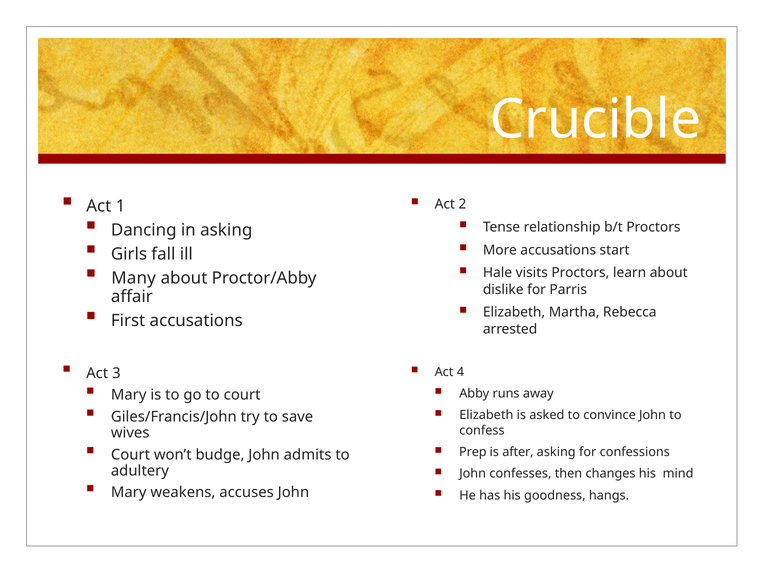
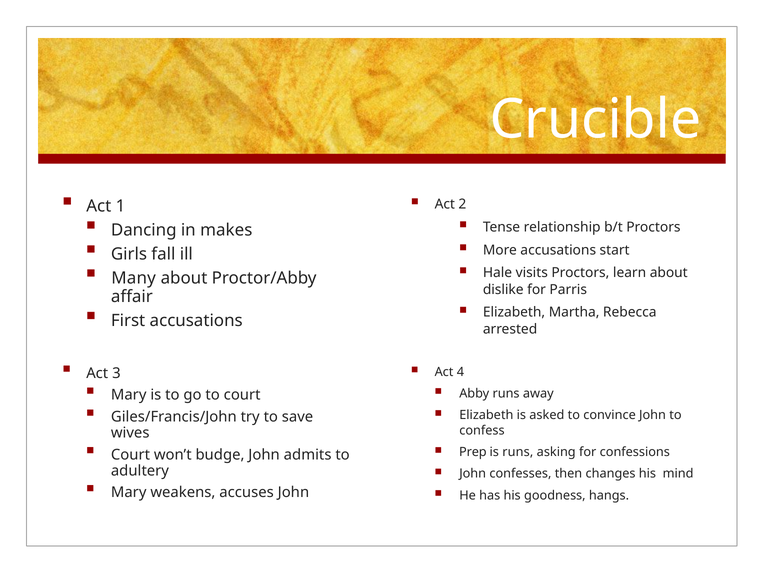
in asking: asking -> makes
is after: after -> runs
